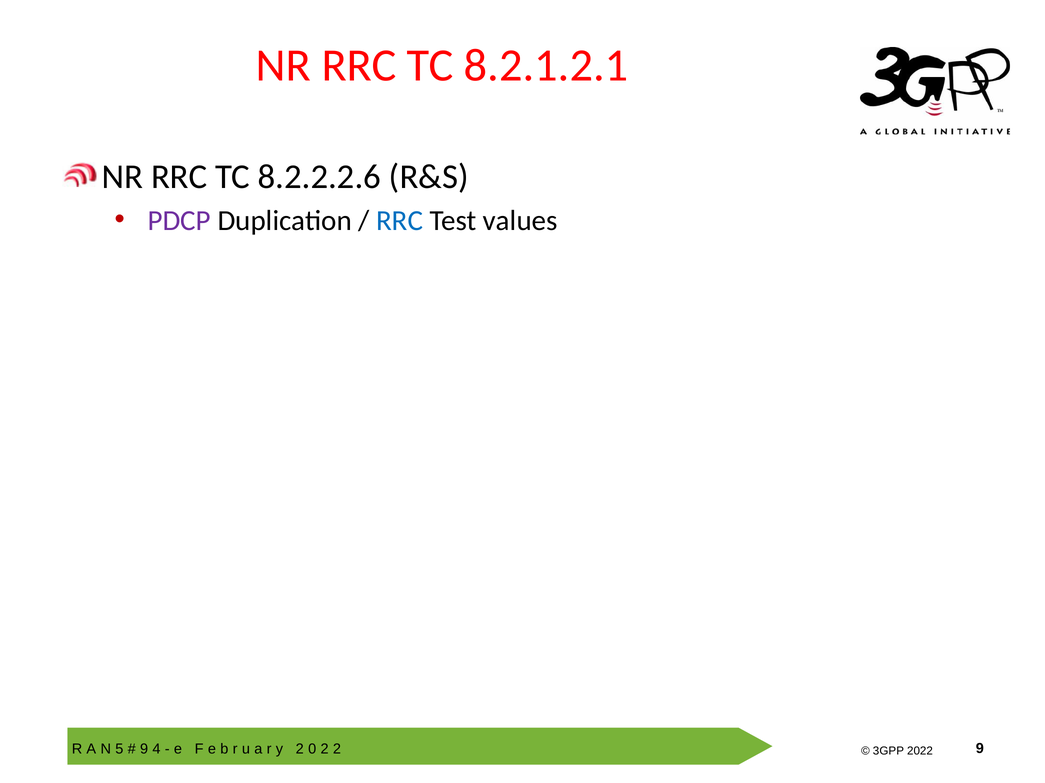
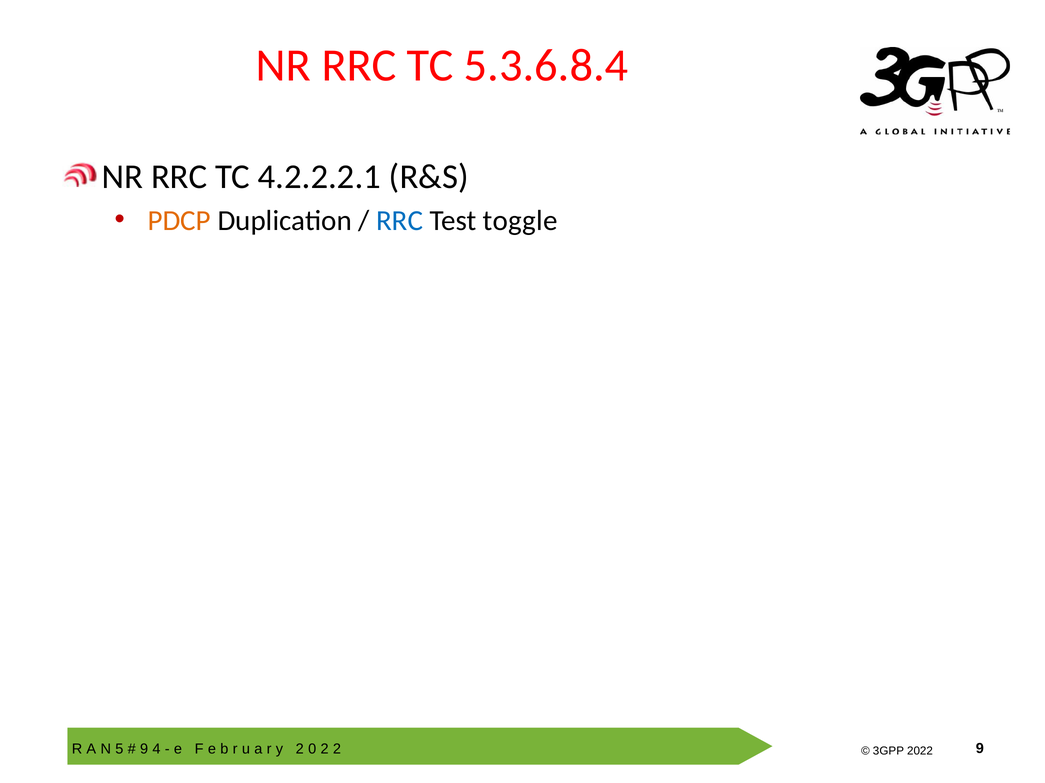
8.2.1.2.1: 8.2.1.2.1 -> 5.3.6.8.4
8.2.2.2.6: 8.2.2.2.6 -> 4.2.2.2.1
PDCP colour: purple -> orange
values: values -> toggle
